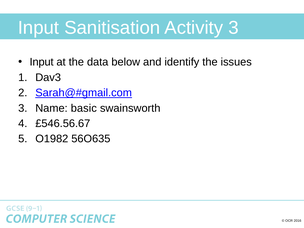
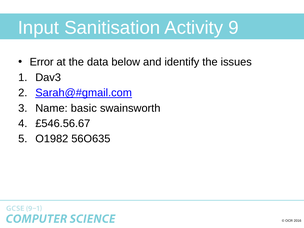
Activity 3: 3 -> 9
Input at (42, 62): Input -> Error
